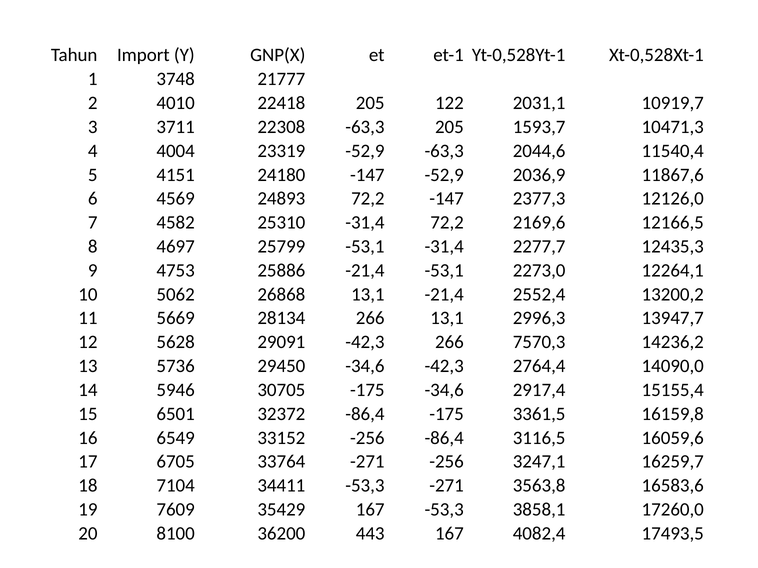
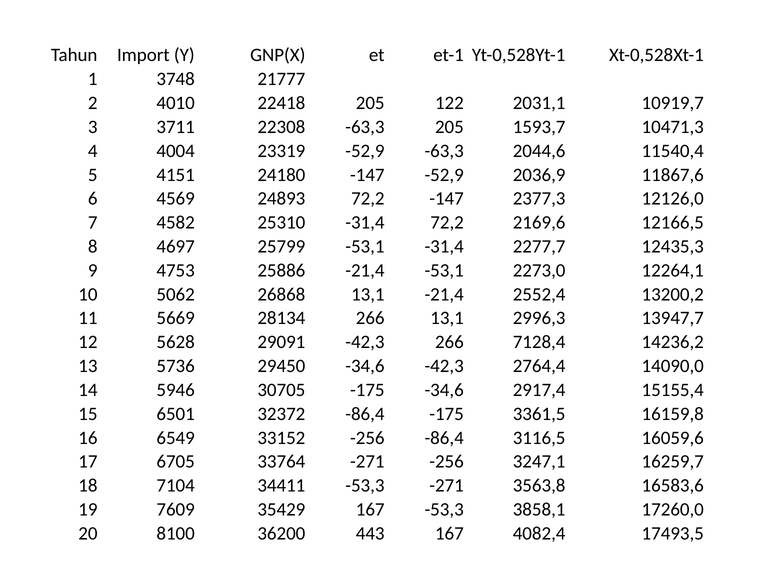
7570,3: 7570,3 -> 7128,4
